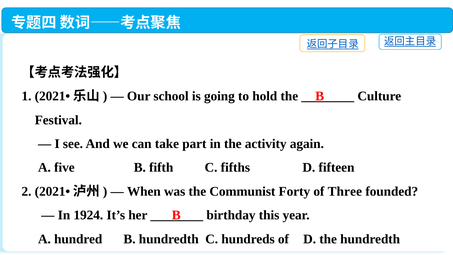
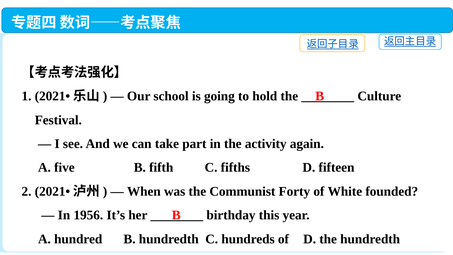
Three: Three -> White
1924: 1924 -> 1956
